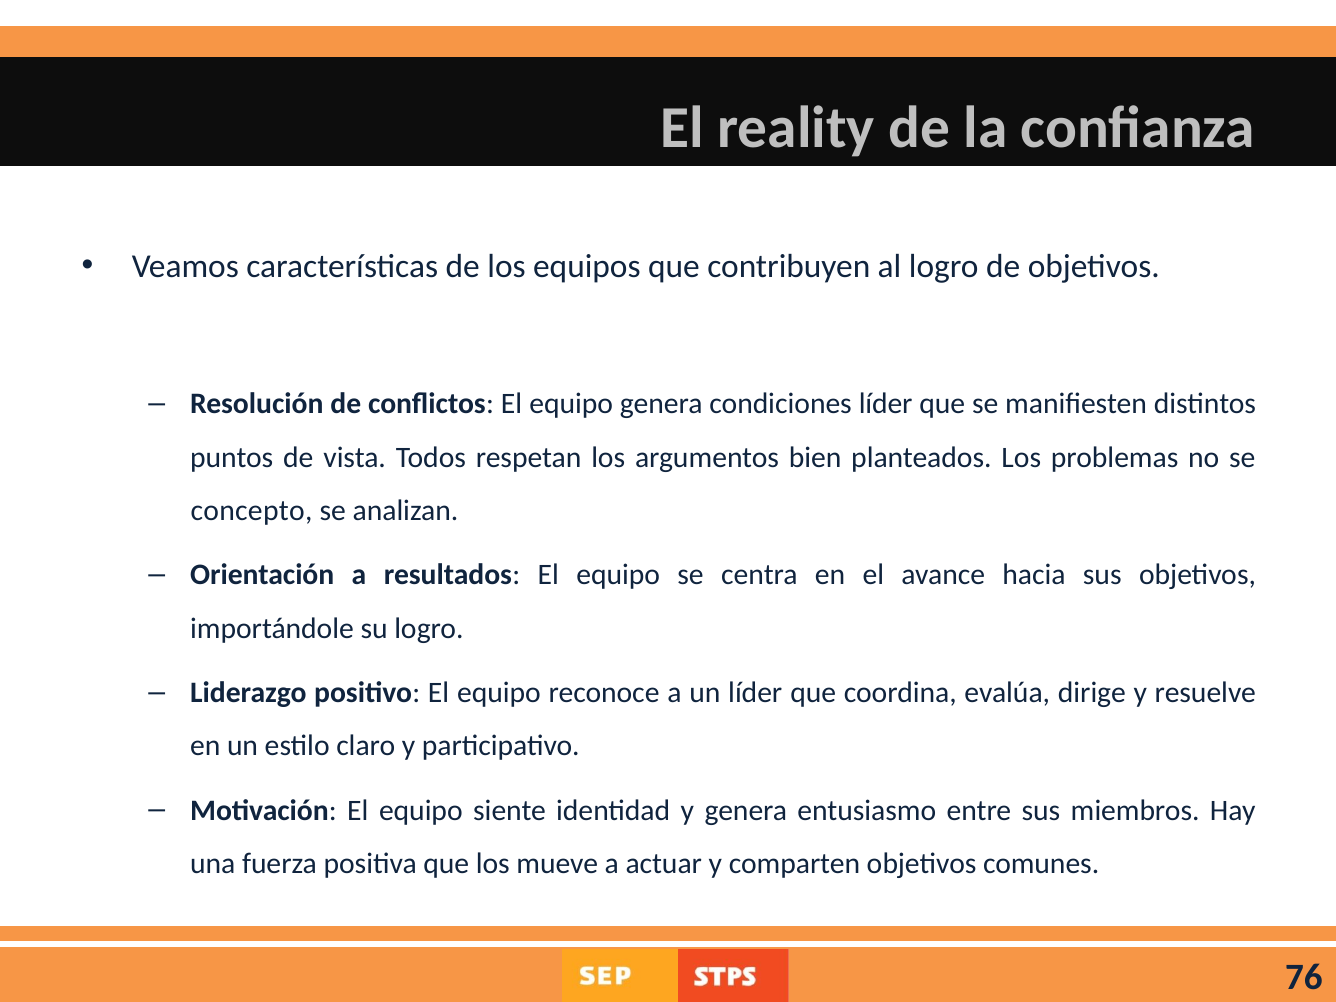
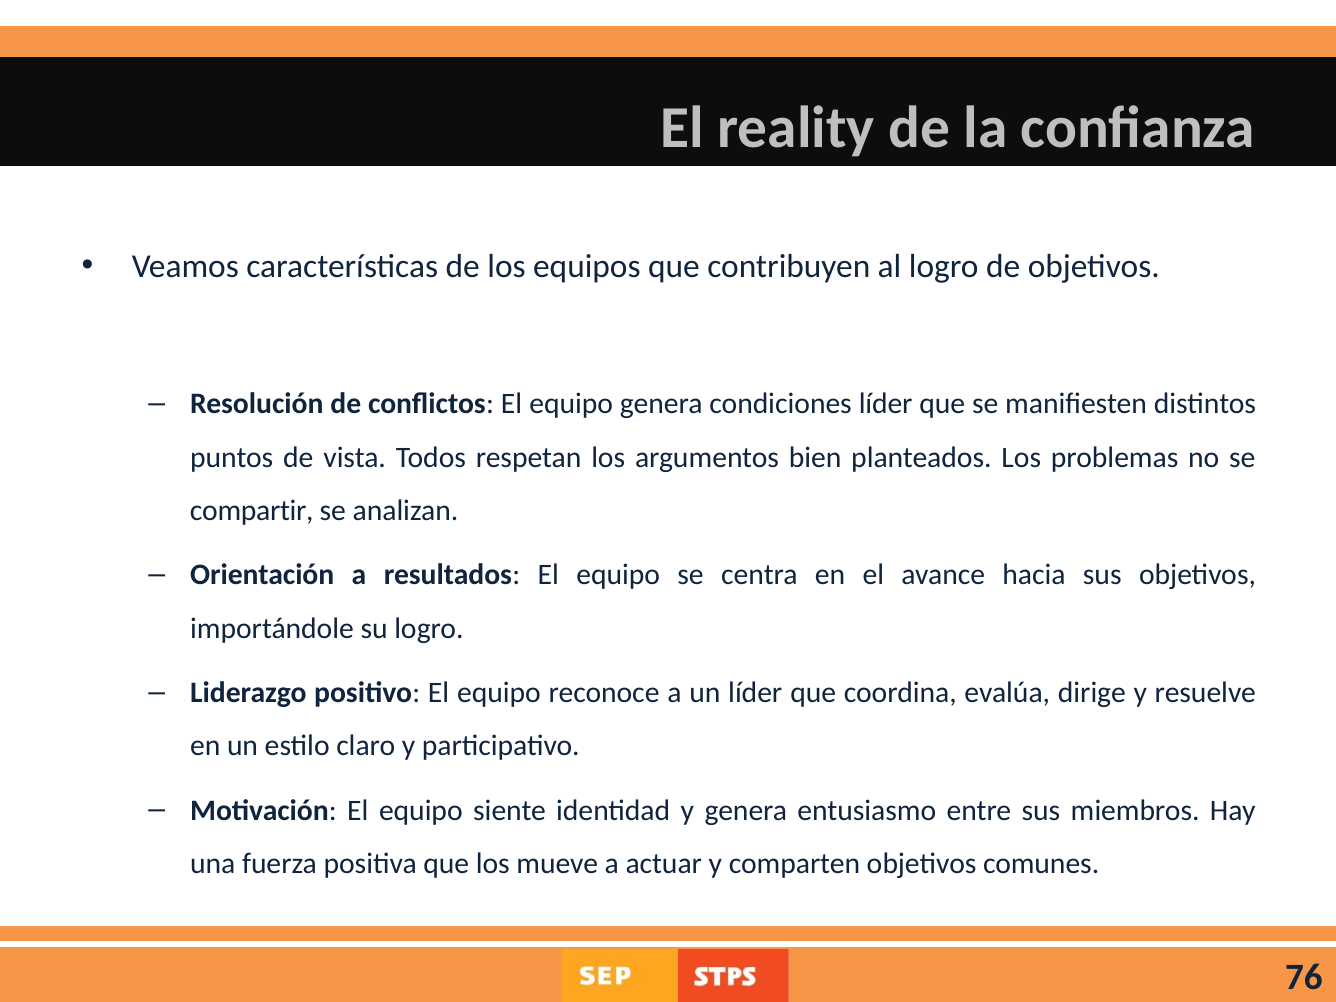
concepto: concepto -> compartir
